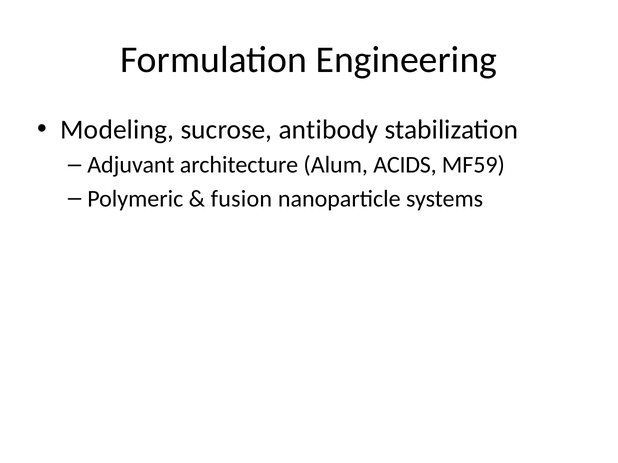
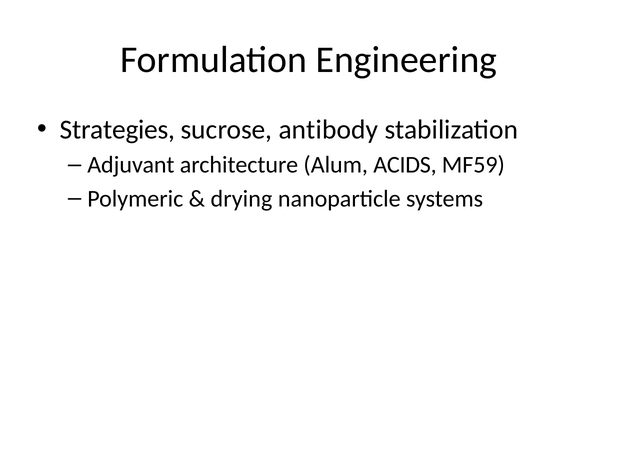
Modeling: Modeling -> Strategies
fusion: fusion -> drying
